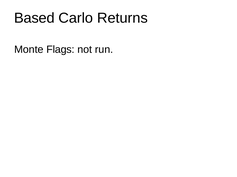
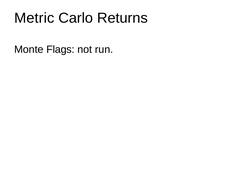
Based: Based -> Metric
